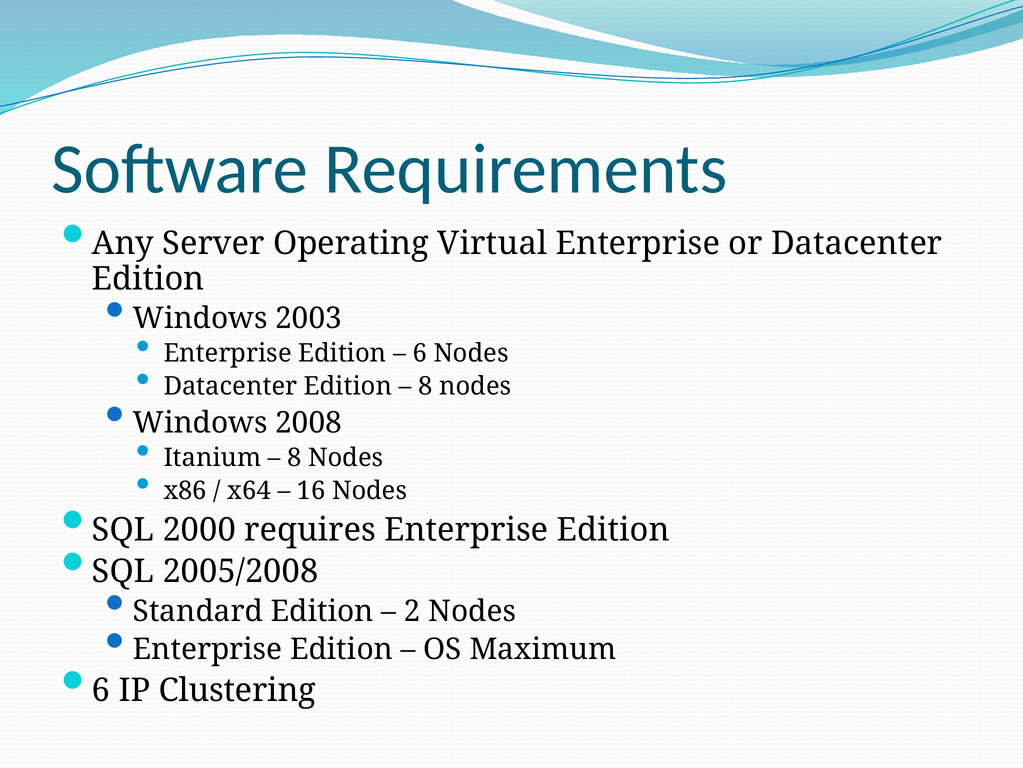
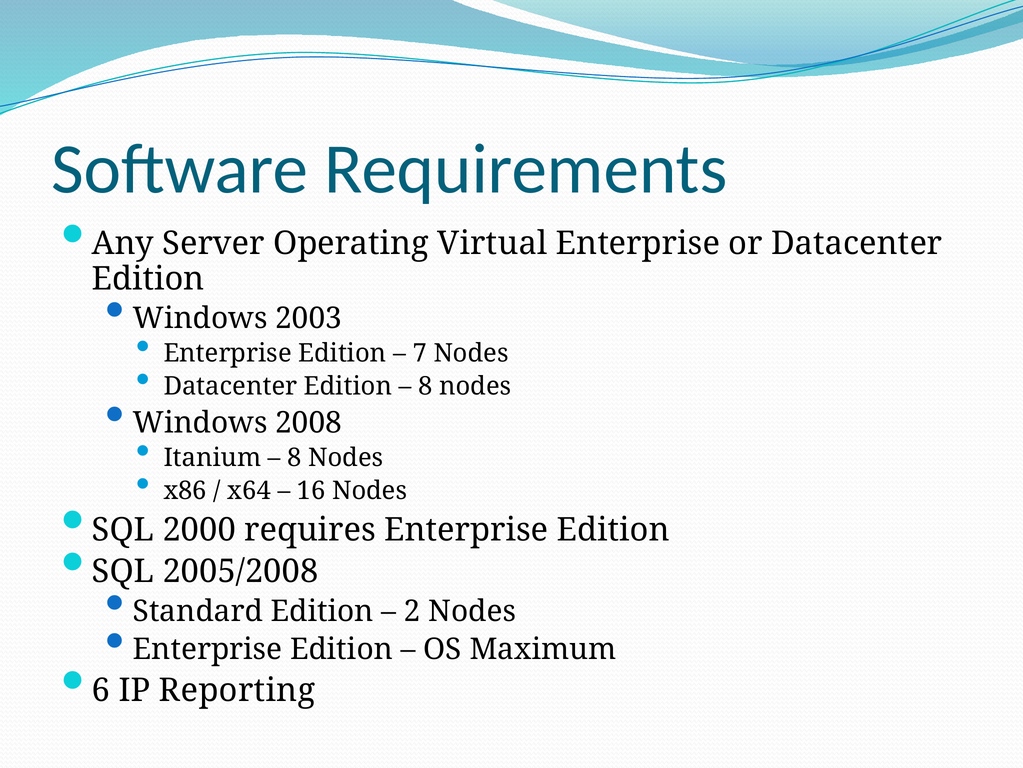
6 at (420, 353): 6 -> 7
Clustering: Clustering -> Reporting
